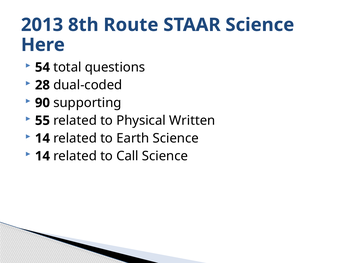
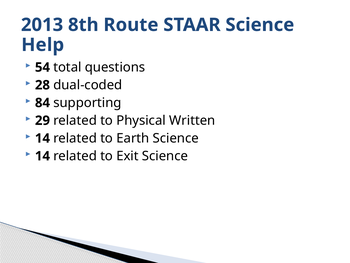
Here: Here -> Help
90: 90 -> 84
55: 55 -> 29
Call: Call -> Exit
